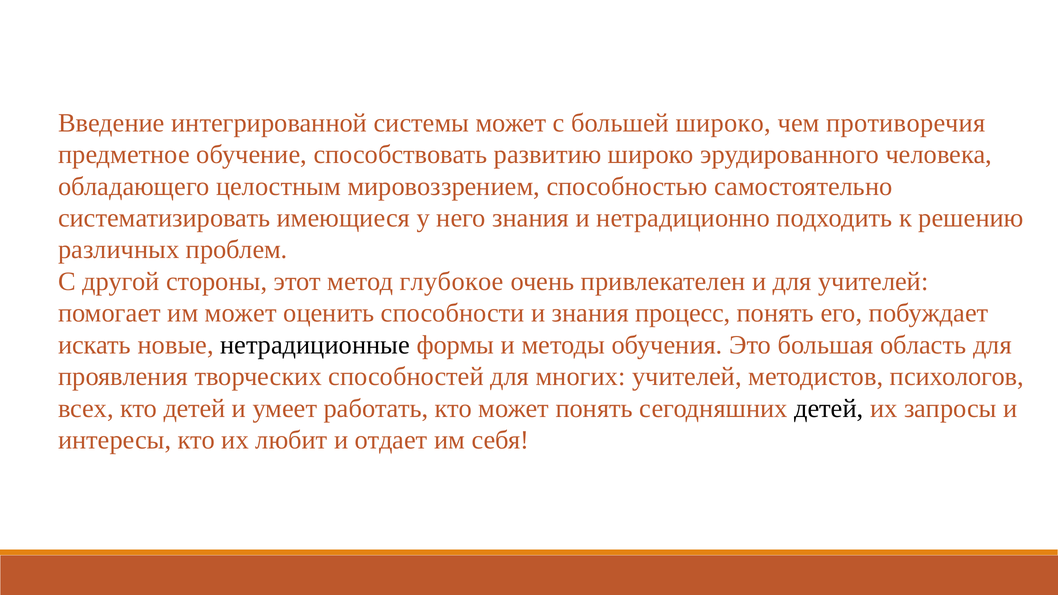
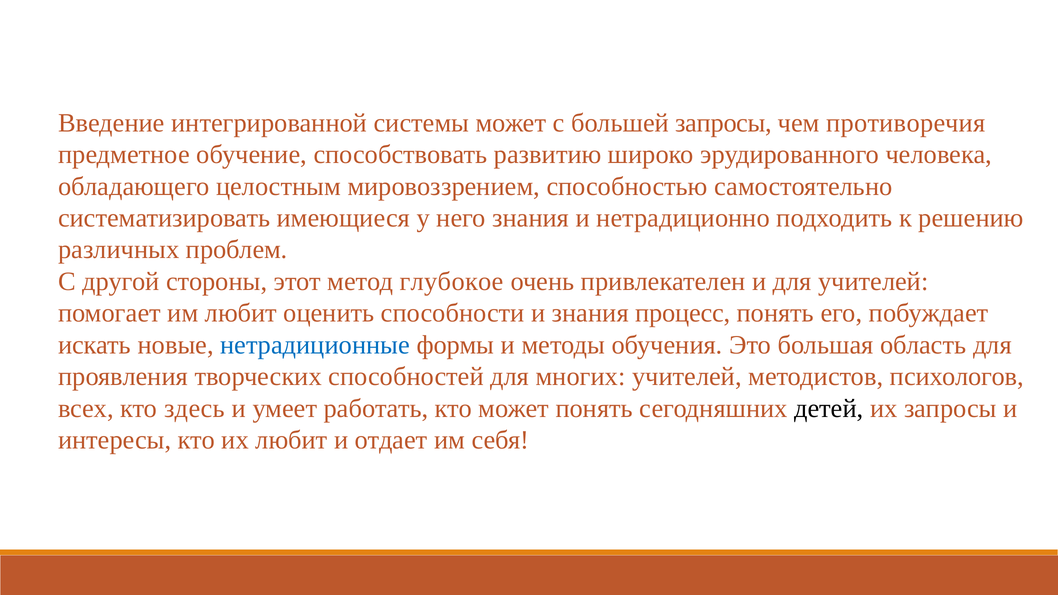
большей широко: широко -> запросы
им может: может -> любит
нетрадиционные colour: black -> blue
кто детей: детей -> здесь
